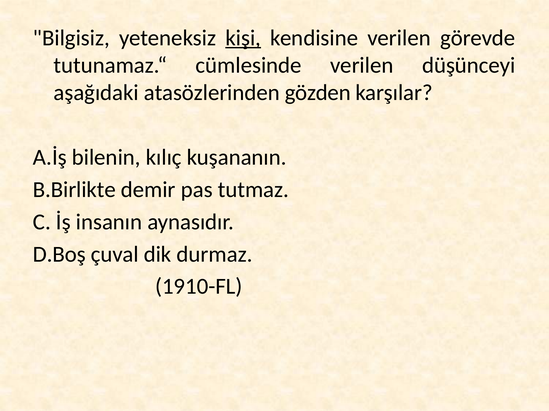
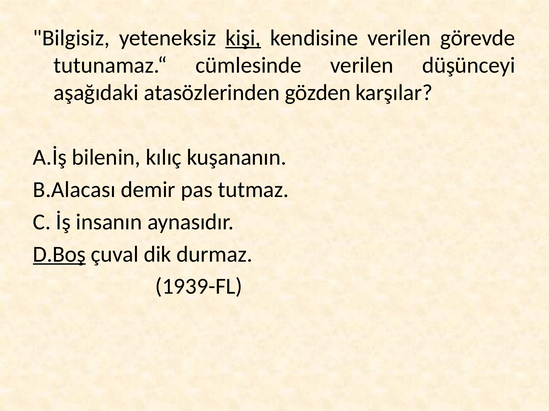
B.Birlikte: B.Birlikte -> B.Alacası
D.Boş underline: none -> present
1910-FL: 1910-FL -> 1939-FL
